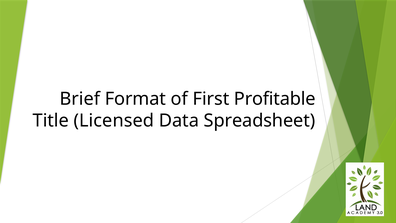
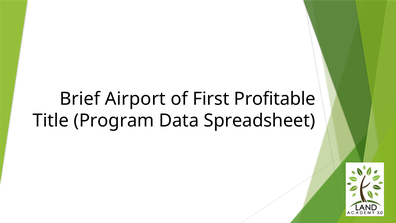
Format: Format -> Airport
Licensed: Licensed -> Program
